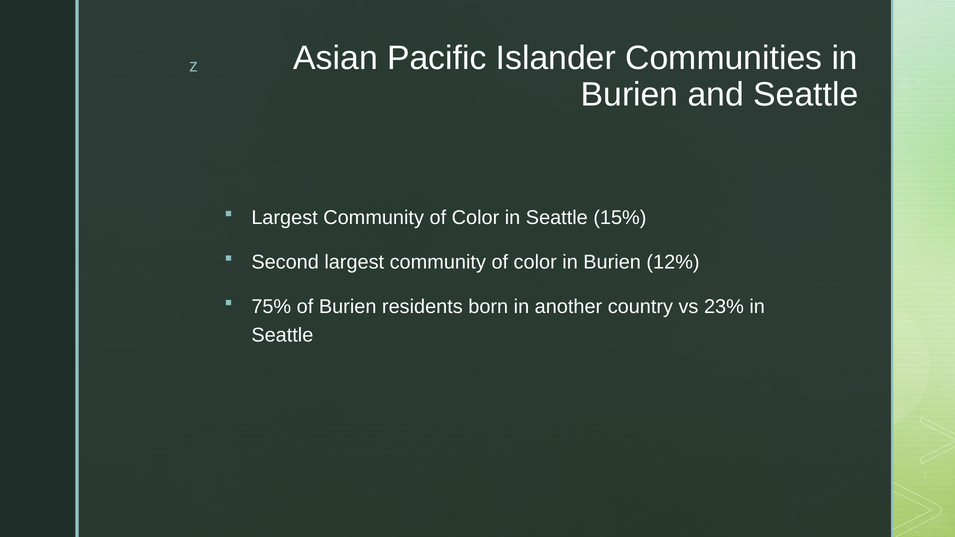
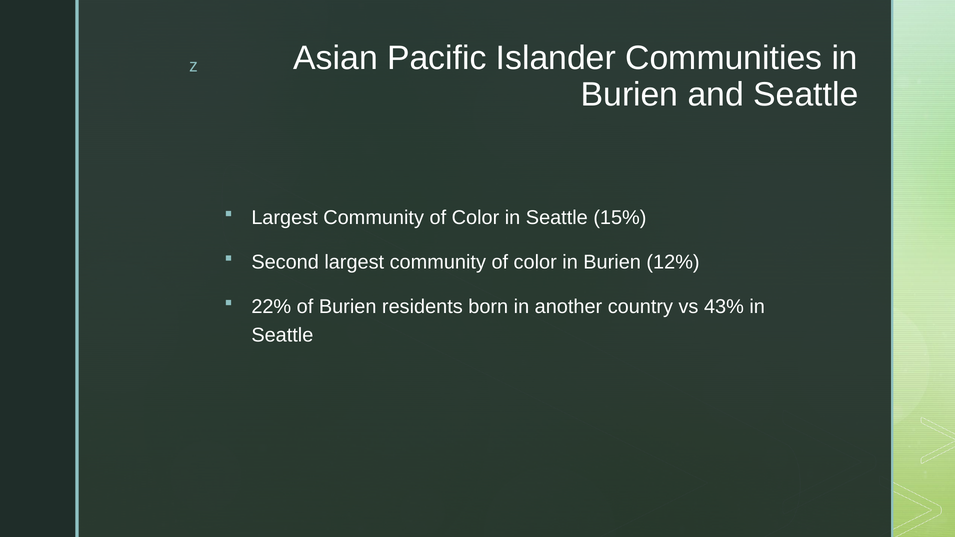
75%: 75% -> 22%
23%: 23% -> 43%
